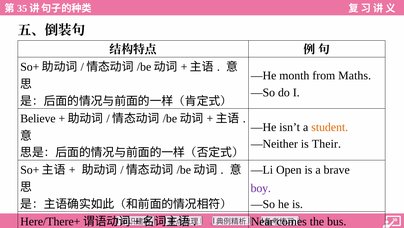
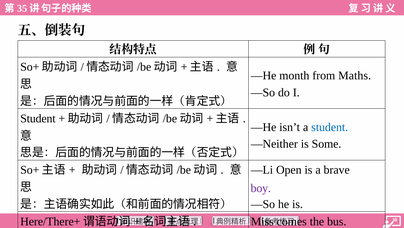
Believe at (38, 118): Believe -> Student
student at (330, 127) colour: orange -> blue
Their: Their -> Some
Near: Near -> Miss
